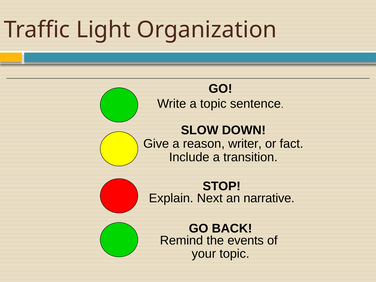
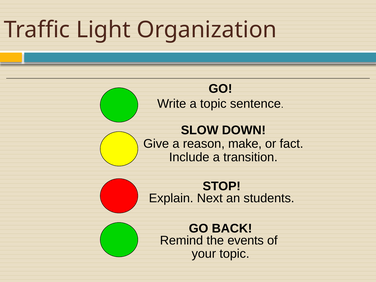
writer: writer -> make
narrative: narrative -> students
